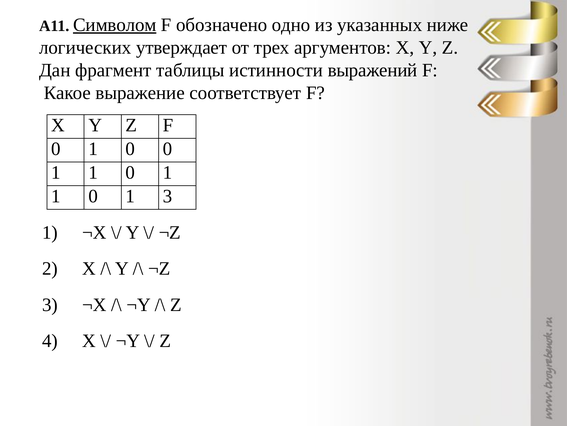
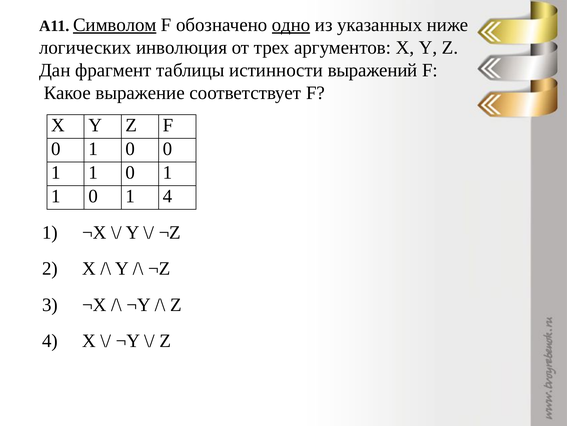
одно underline: none -> present
утверждает: утверждает -> инволюция
1 3: 3 -> 4
